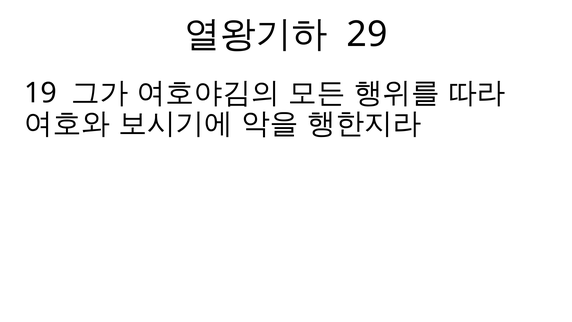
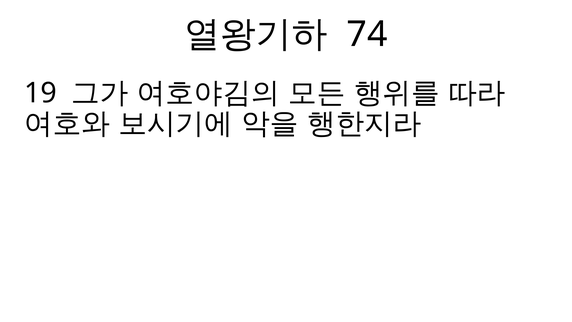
29: 29 -> 74
